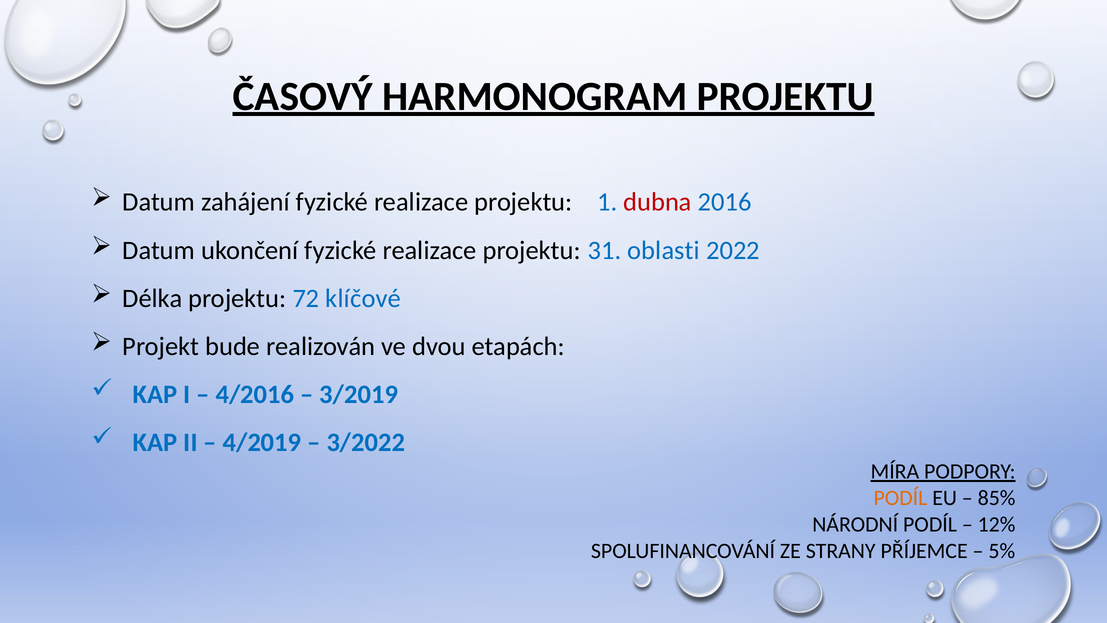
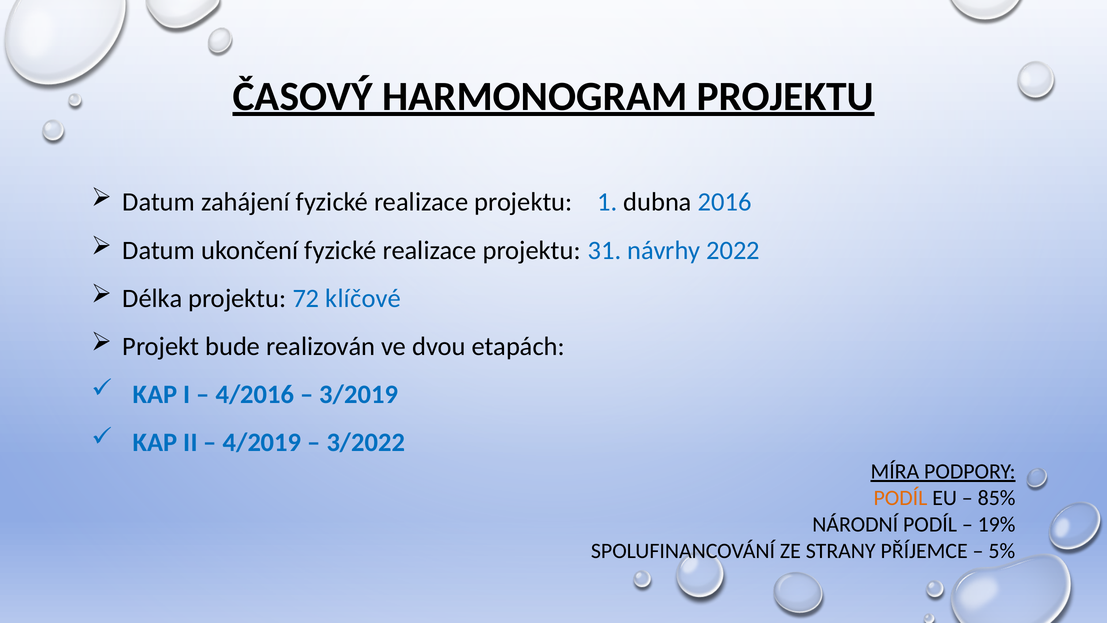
dubna colour: red -> black
oblasti: oblasti -> návrhy
12%: 12% -> 19%
